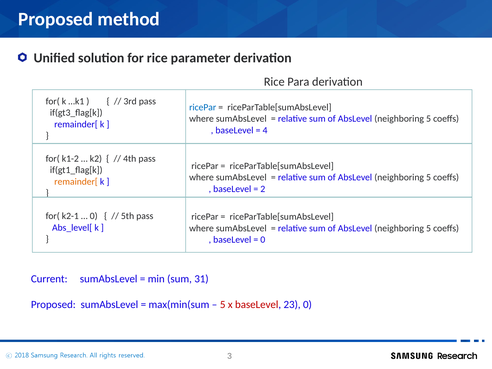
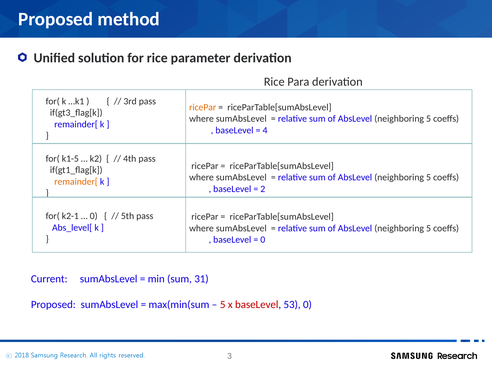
ricePar at (203, 107) colour: blue -> orange
k1-2: k1-2 -> k1-5
23: 23 -> 53
